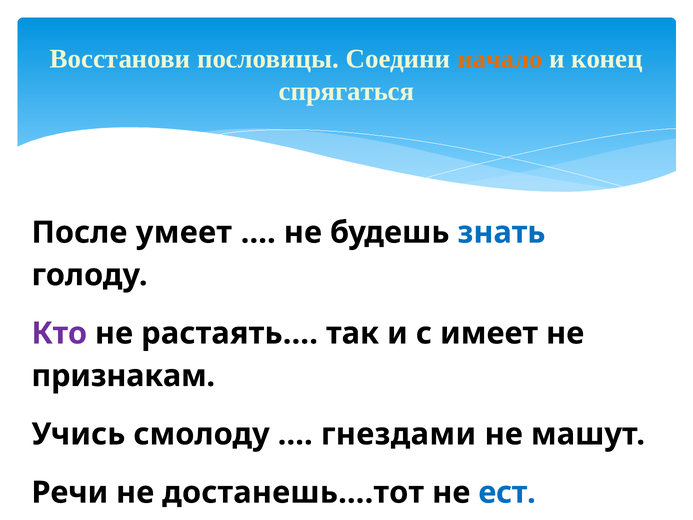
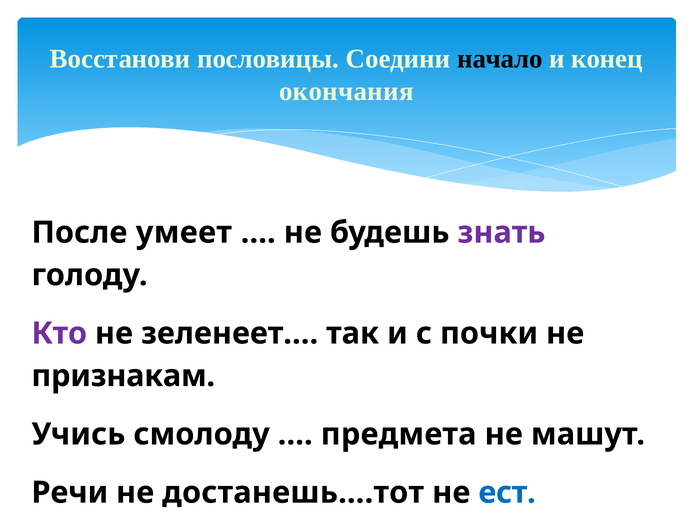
начало colour: orange -> black
спрягаться: спрягаться -> окончания
знать colour: blue -> purple
растаять…: растаять… -> зеленеет…
имеет: имеет -> почки
гнездами: гнездами -> предмета
